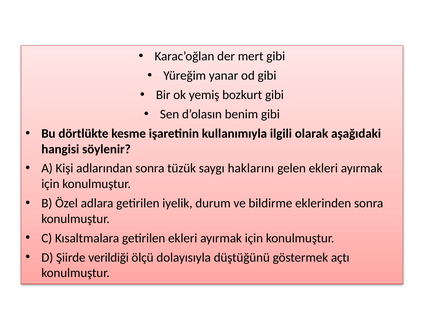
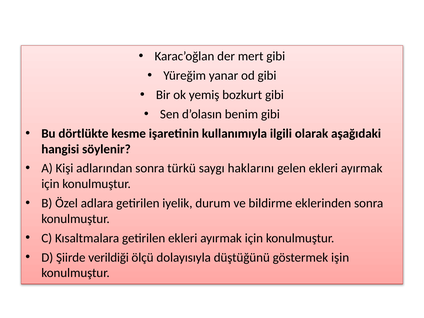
tüzük: tüzük -> türkü
açtı: açtı -> işin
